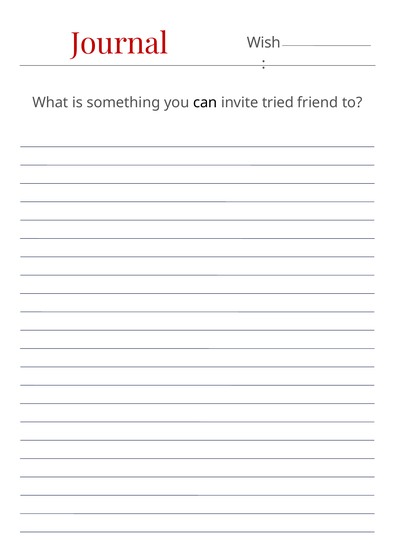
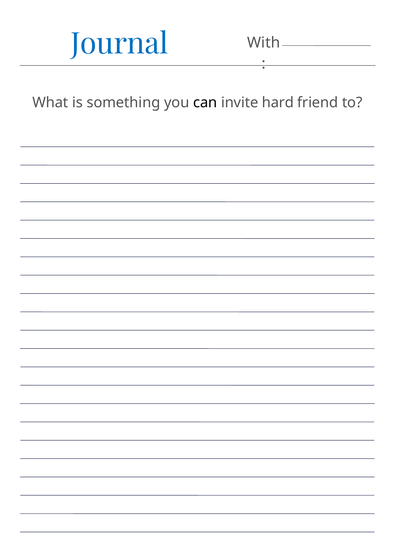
Journal colour: red -> blue
Wish: Wish -> With
tried: tried -> hard
